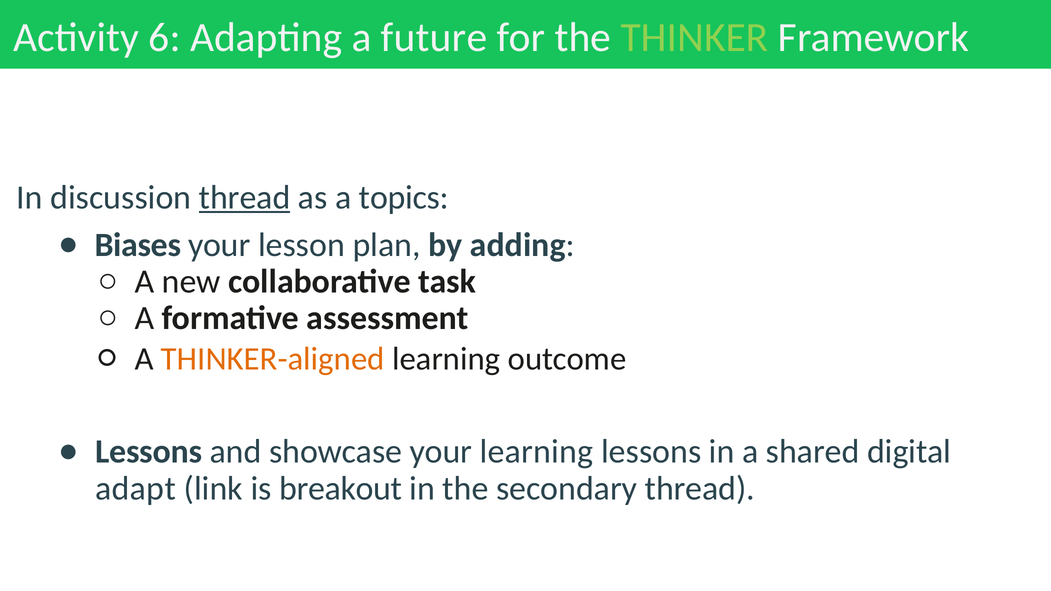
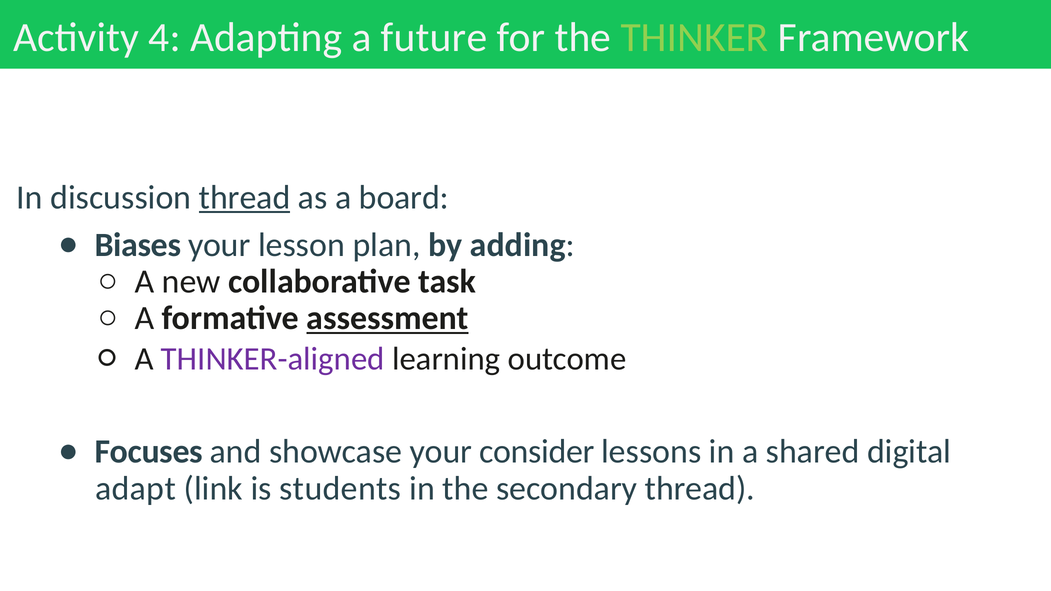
6: 6 -> 4
topics: topics -> board
assessment underline: none -> present
THINKER-aligned colour: orange -> purple
Lessons at (149, 452): Lessons -> Focuses
your learning: learning -> consider
breakout: breakout -> students
